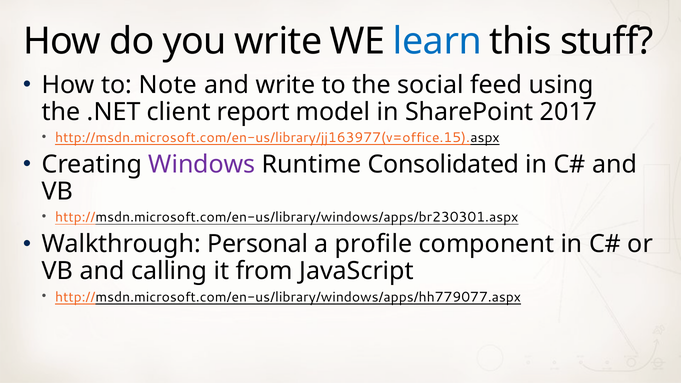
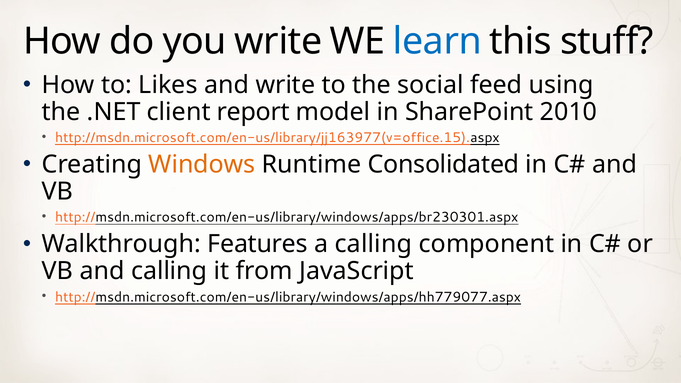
Note: Note -> Likes
2017: 2017 -> 2010
Windows colour: purple -> orange
Personal: Personal -> Features
a profile: profile -> calling
